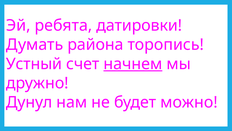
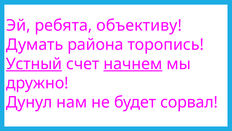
датировки: датировки -> объективу
Устный underline: none -> present
можно: можно -> сорвал
